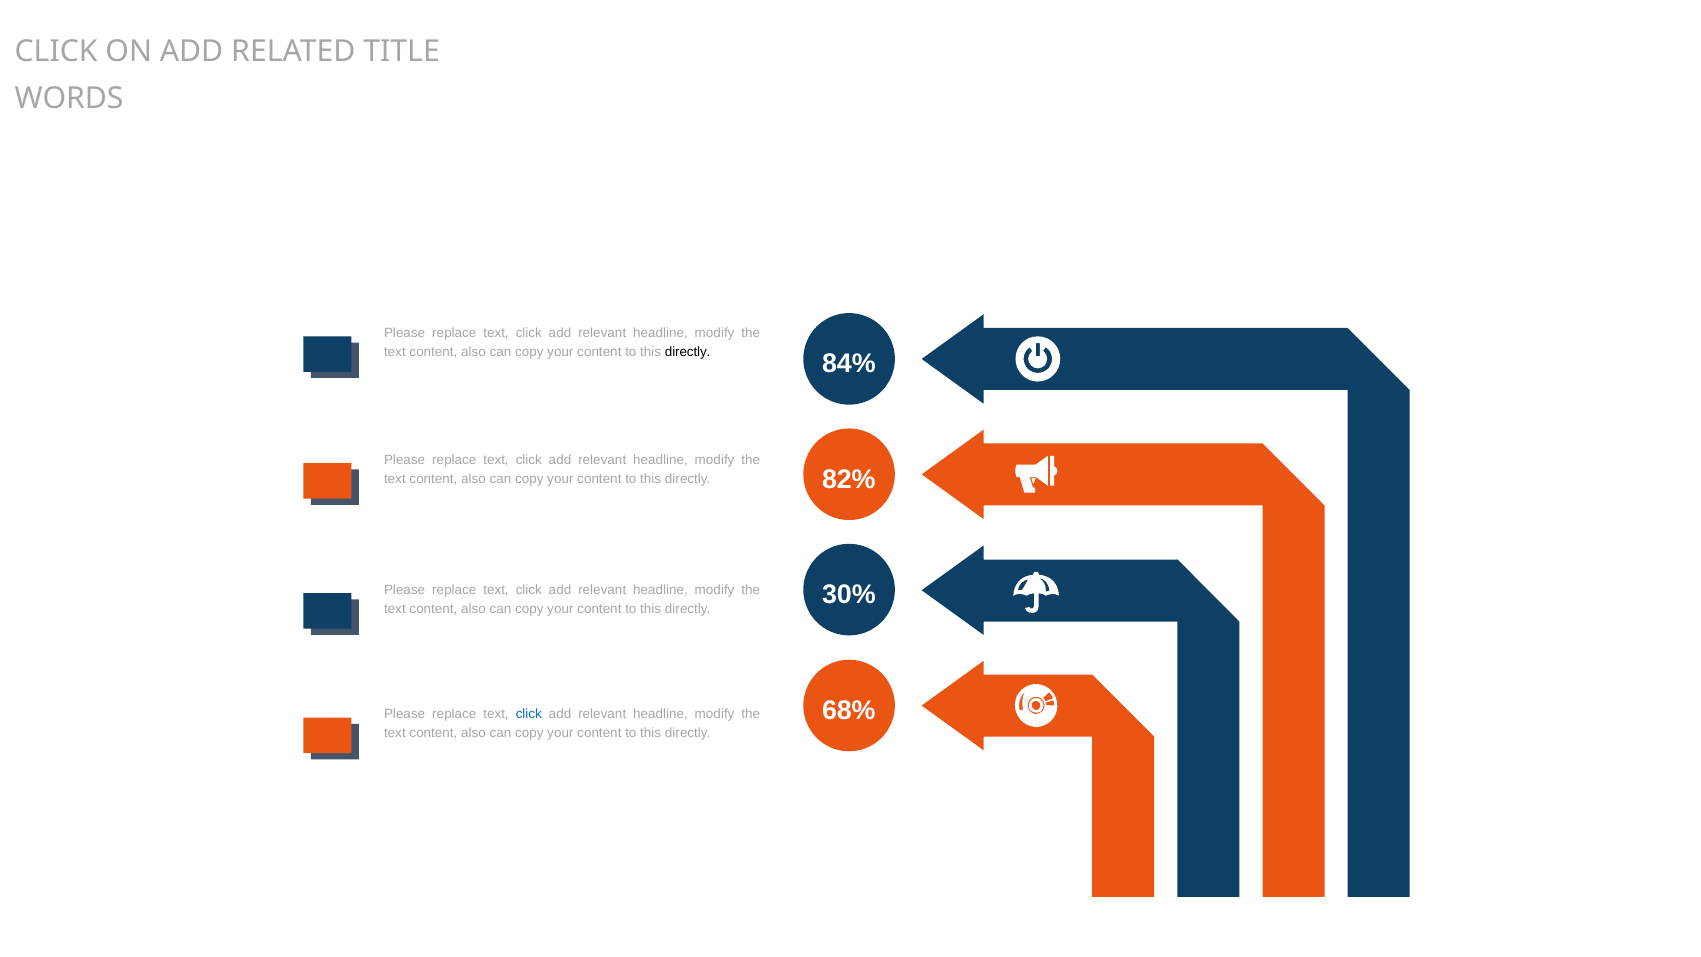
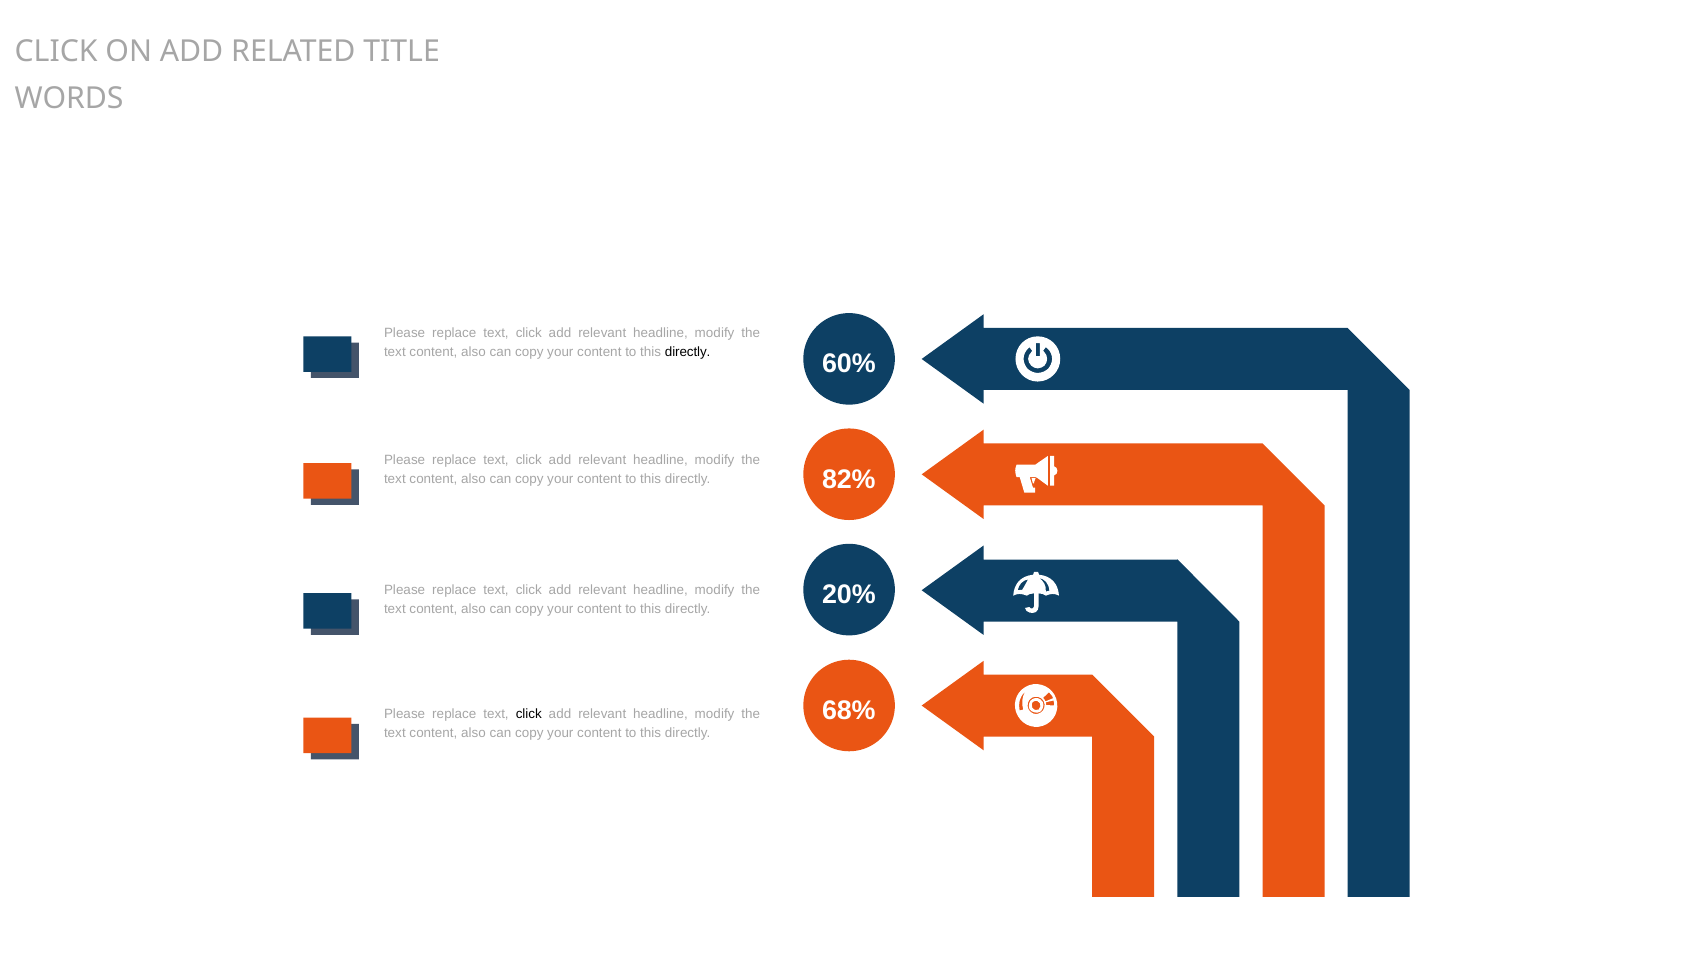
84%: 84% -> 60%
30%: 30% -> 20%
click at (529, 714) colour: blue -> black
